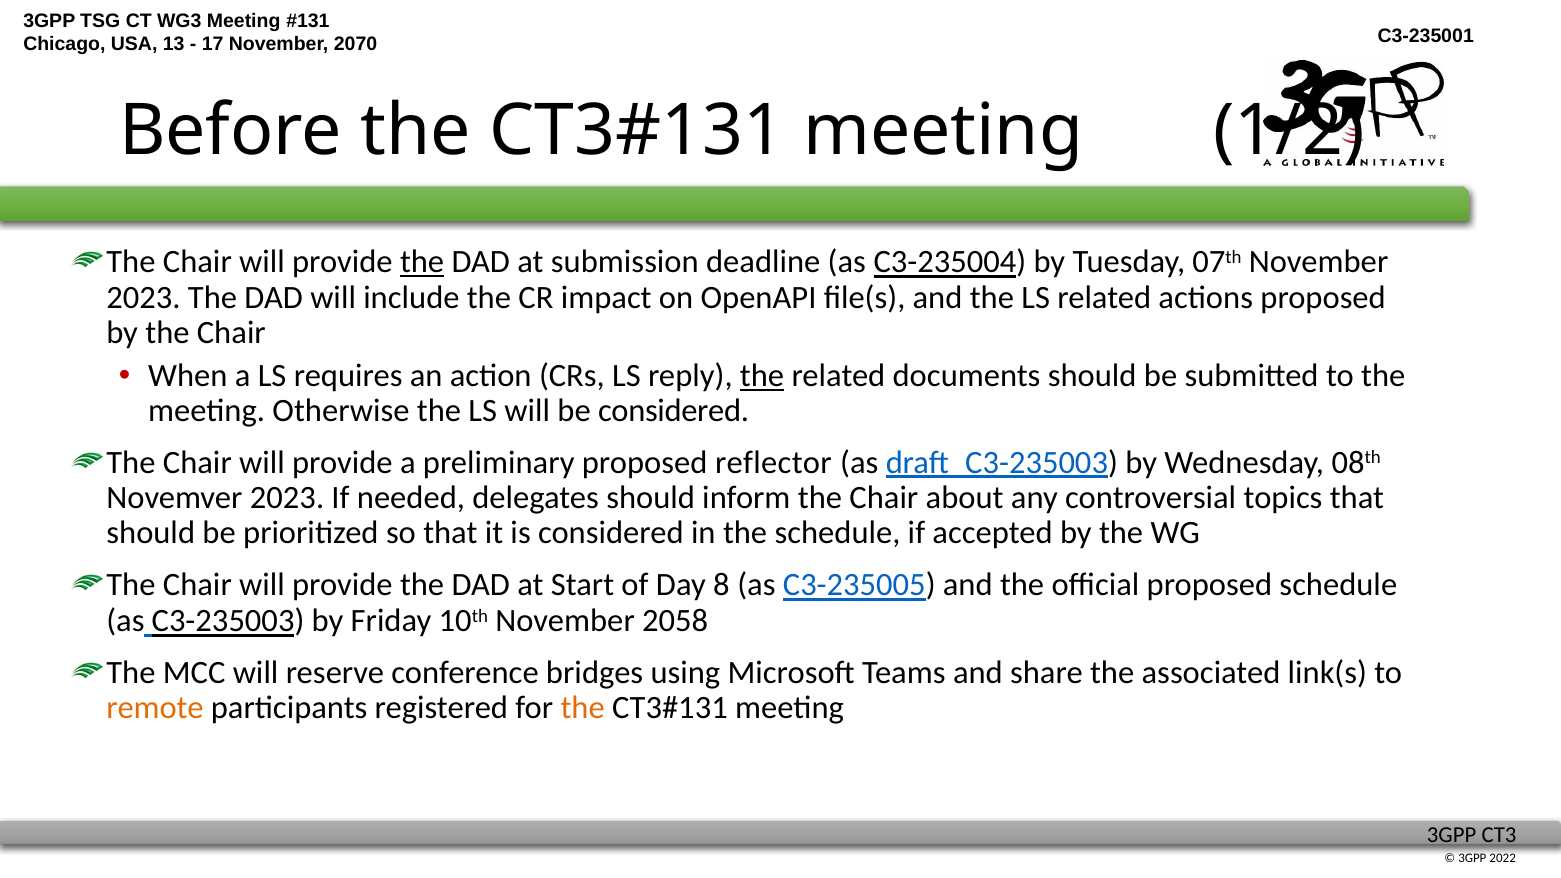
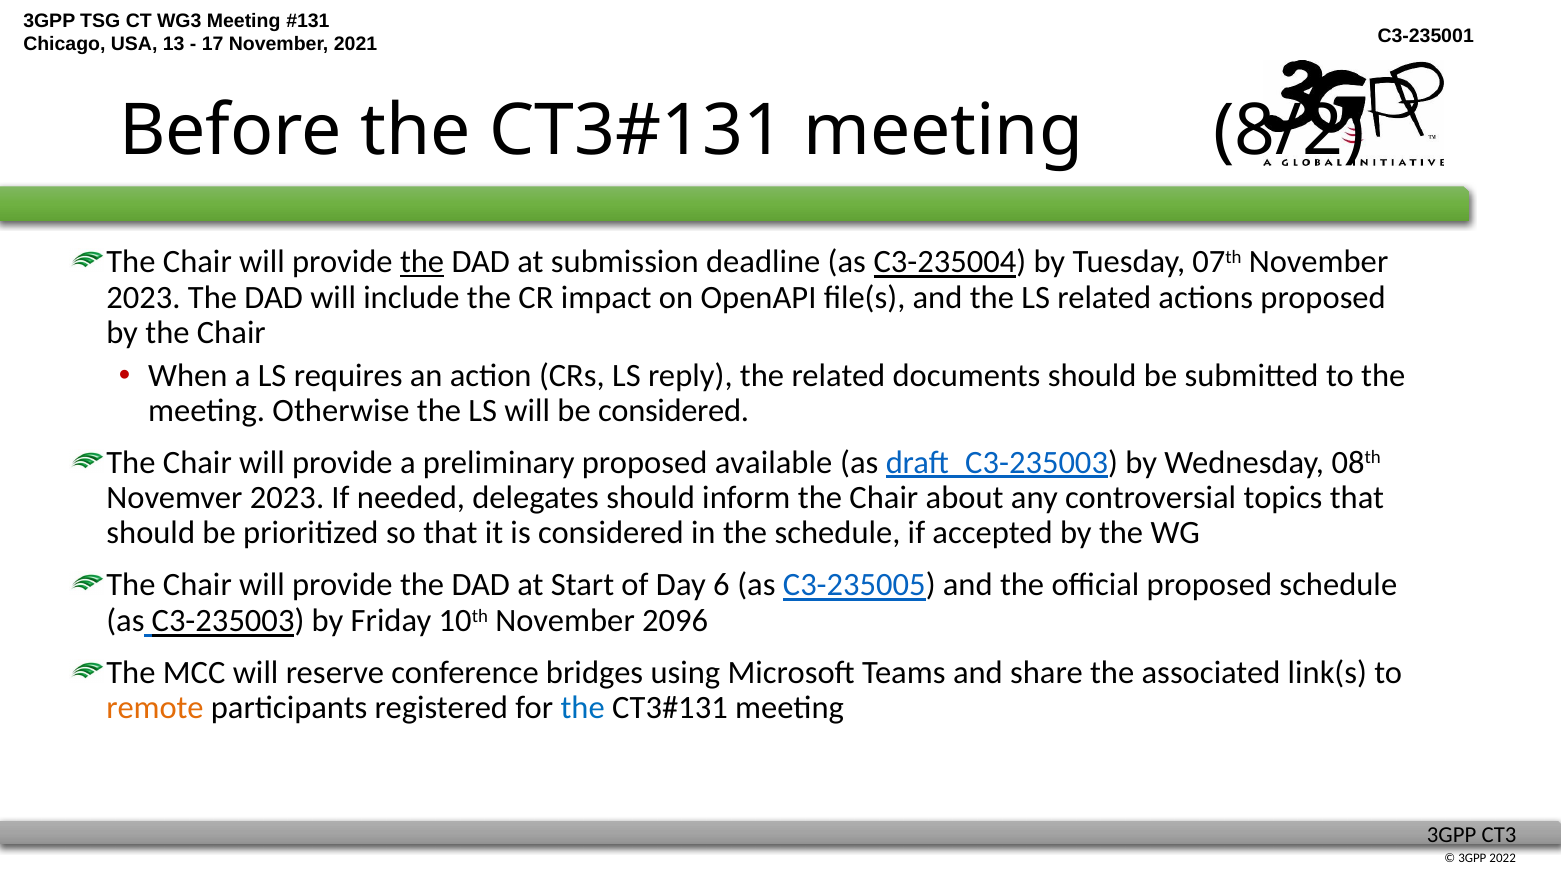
2070: 2070 -> 2021
1/2: 1/2 -> 8/2
the at (762, 376) underline: present -> none
reflector: reflector -> available
8: 8 -> 6
2058: 2058 -> 2096
the at (583, 708) colour: orange -> blue
